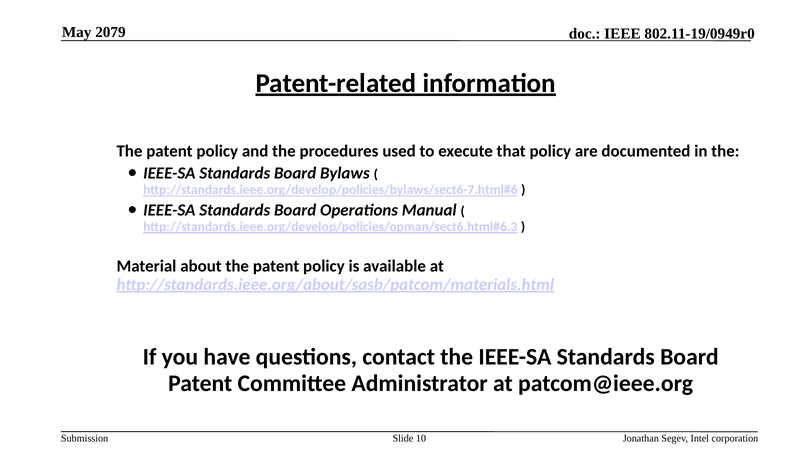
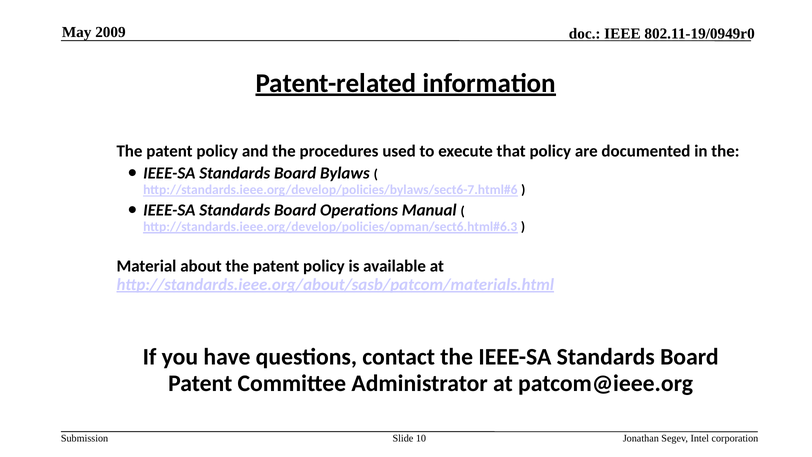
2079: 2079 -> 2009
